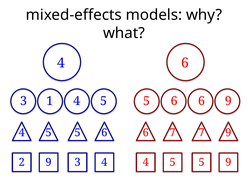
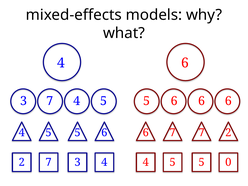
3 1: 1 -> 7
4 5 9: 9 -> 6
6 9: 9 -> 2
2 9: 9 -> 7
4 9: 9 -> 0
